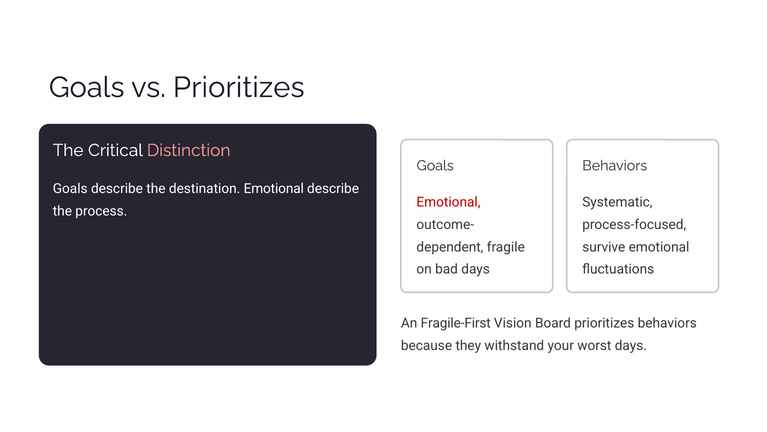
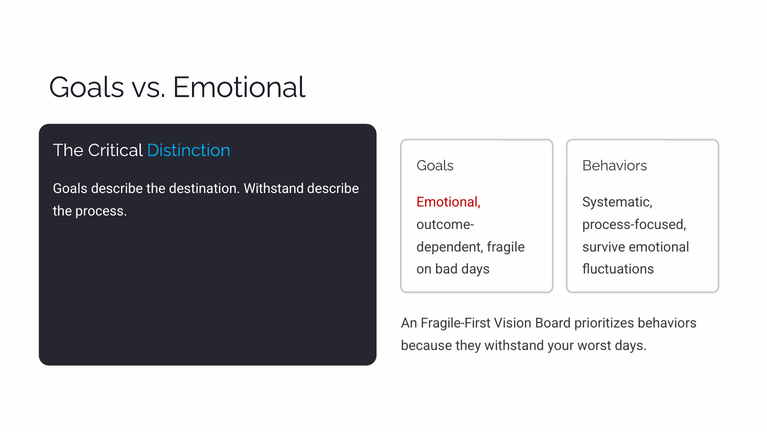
vs Prioritizes: Prioritizes -> Emotional
Distinction colour: pink -> light blue
destination Emotional: Emotional -> Withstand
